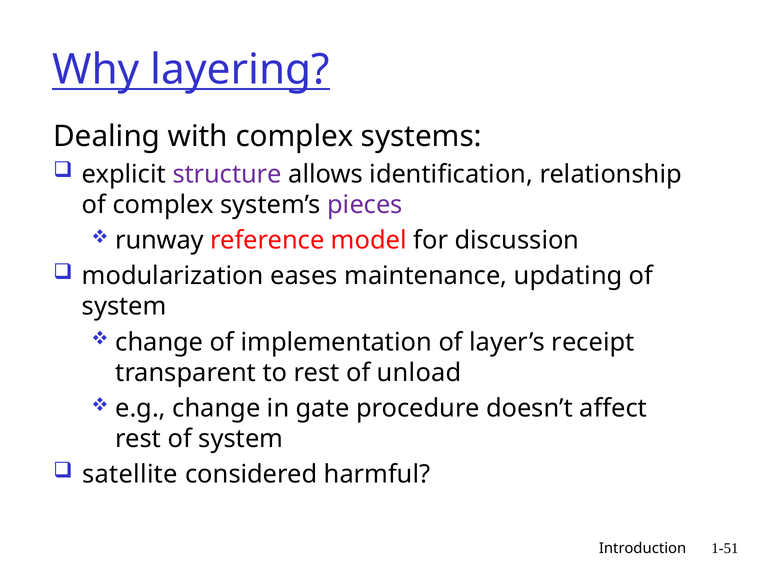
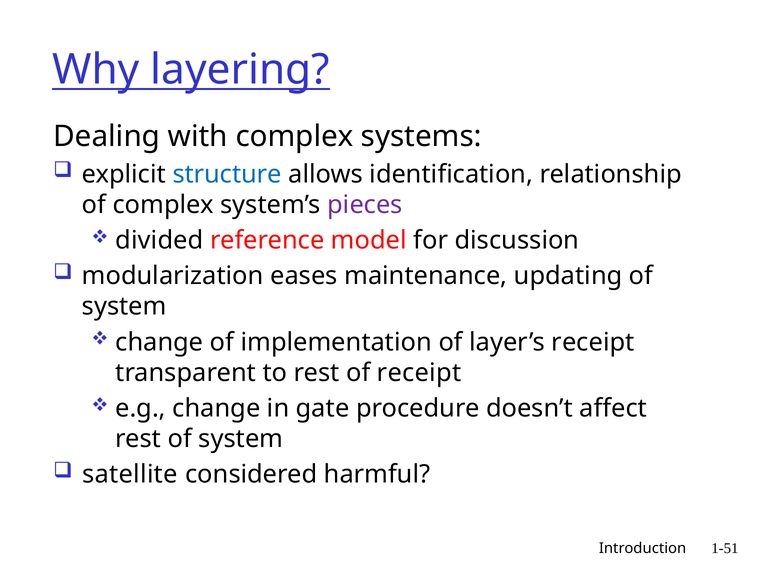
structure colour: purple -> blue
runway: runway -> divided
of unload: unload -> receipt
